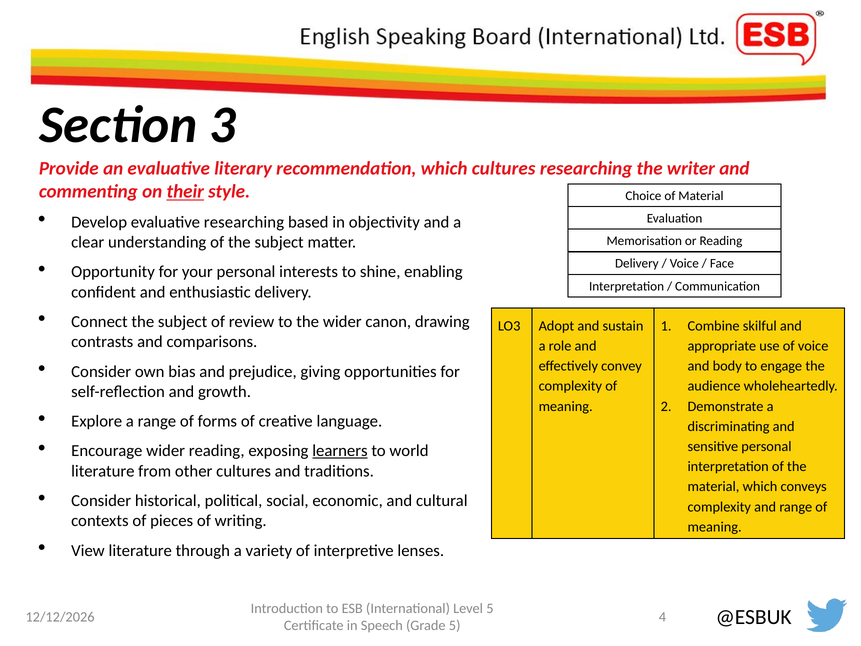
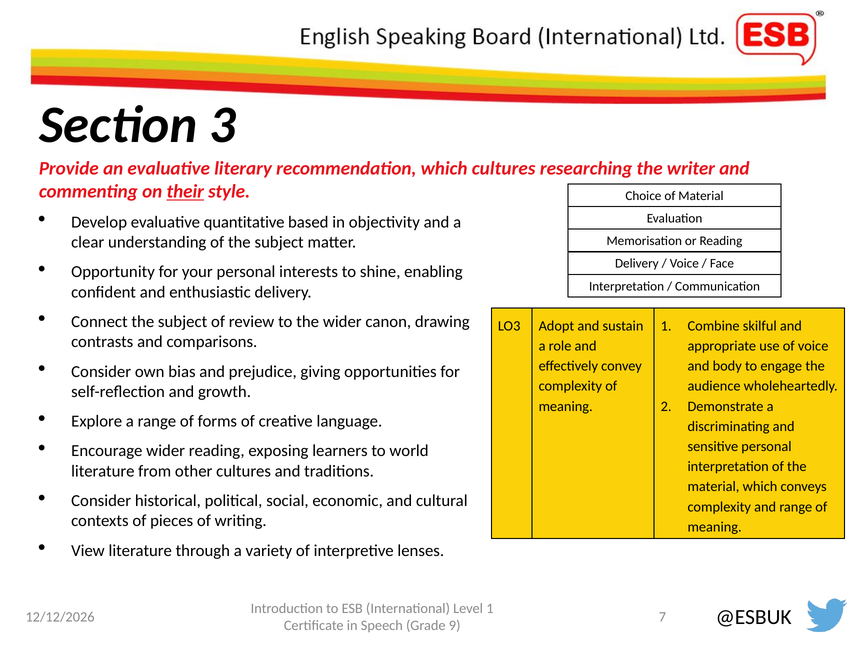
evaluative researching: researching -> quantitative
learners underline: present -> none
Level 5: 5 -> 1
4: 4 -> 7
Grade 5: 5 -> 9
